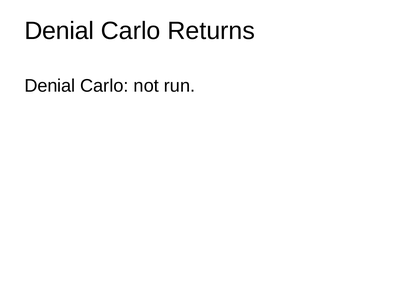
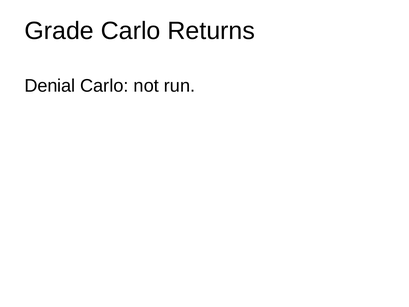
Denial at (59, 31): Denial -> Grade
